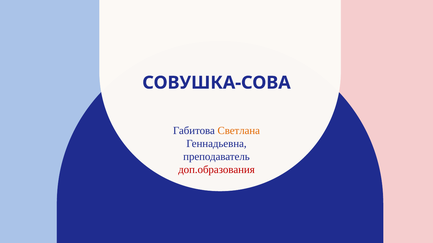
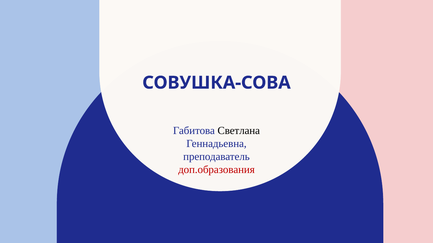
Светлана colour: orange -> black
